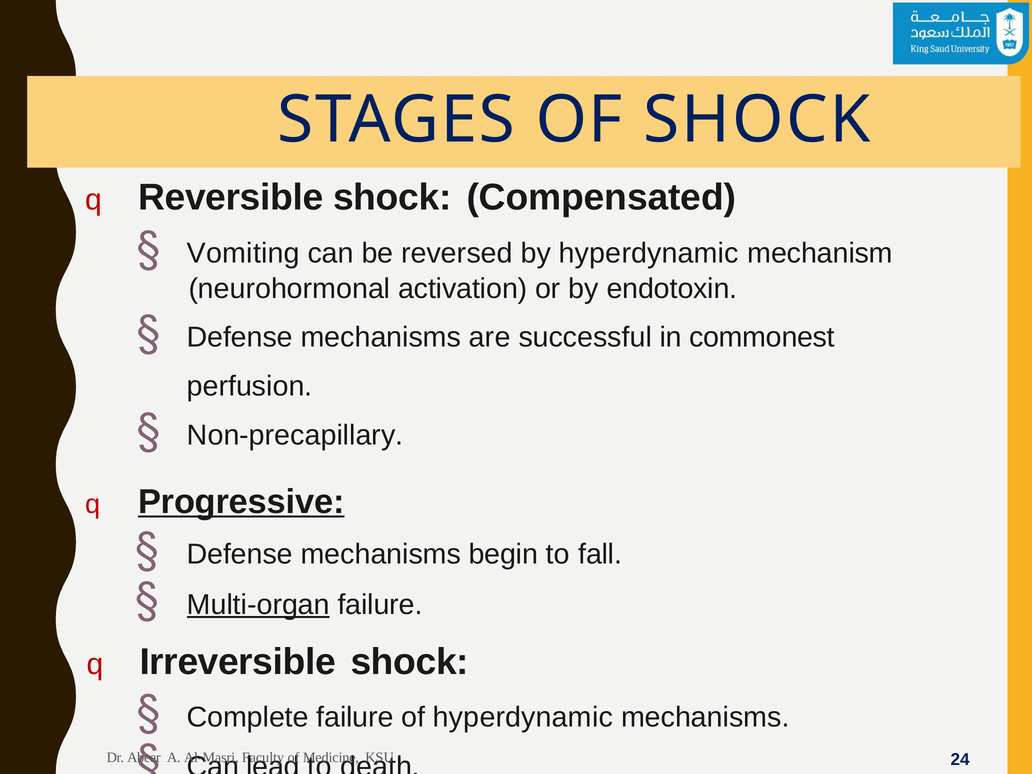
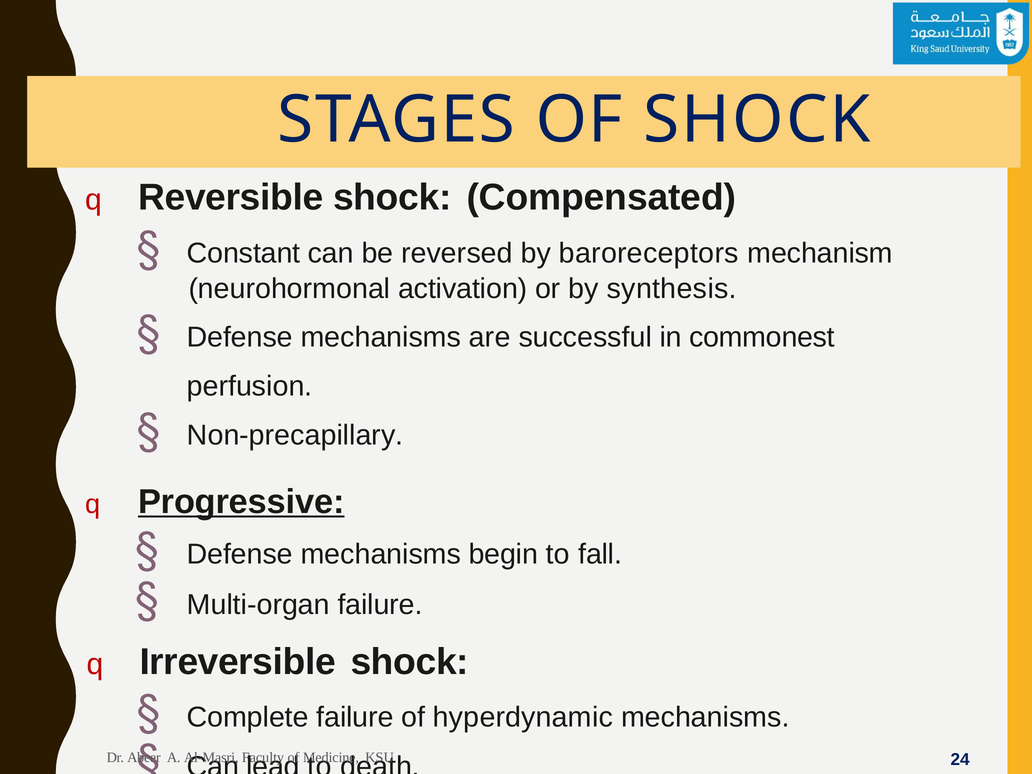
Vomiting: Vomiting -> Constant
by hyperdynamic: hyperdynamic -> baroreceptors
endotoxin: endotoxin -> synthesis
Multi-organ underline: present -> none
